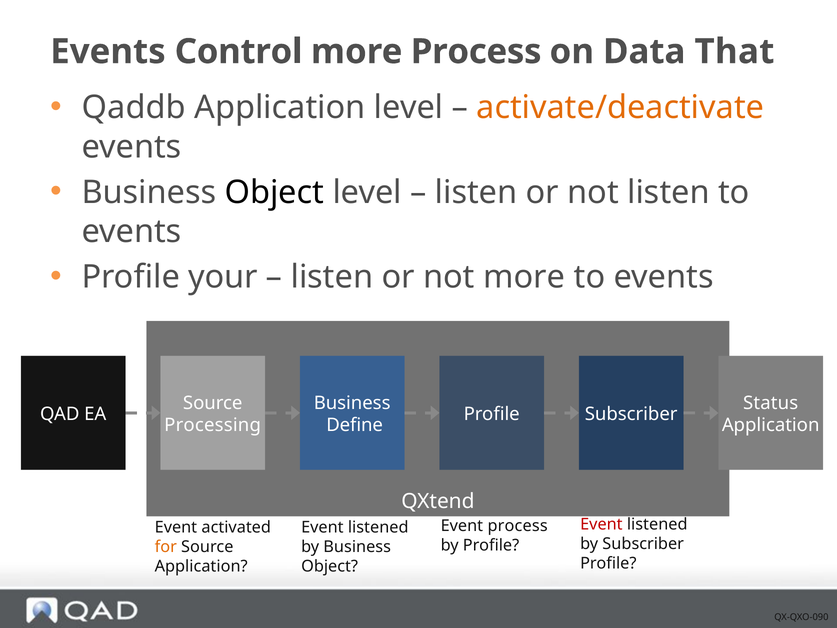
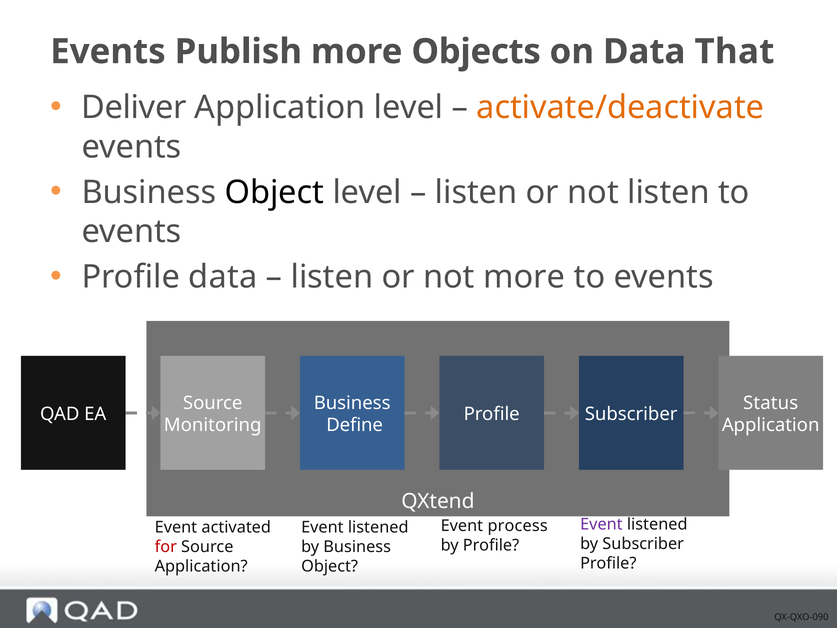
Control: Control -> Publish
more Process: Process -> Objects
Qaddb: Qaddb -> Deliver
Profile your: your -> data
Processing: Processing -> Monitoring
Event at (601, 524) colour: red -> purple
for colour: orange -> red
